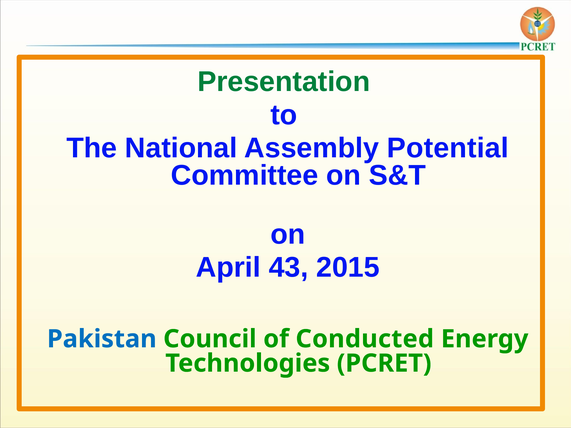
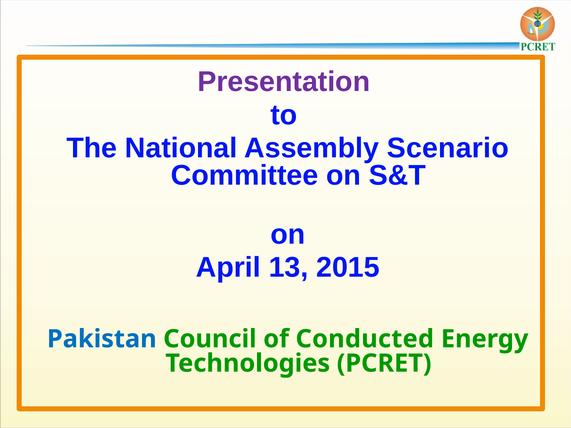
Presentation colour: green -> purple
Potential: Potential -> Scenario
43: 43 -> 13
